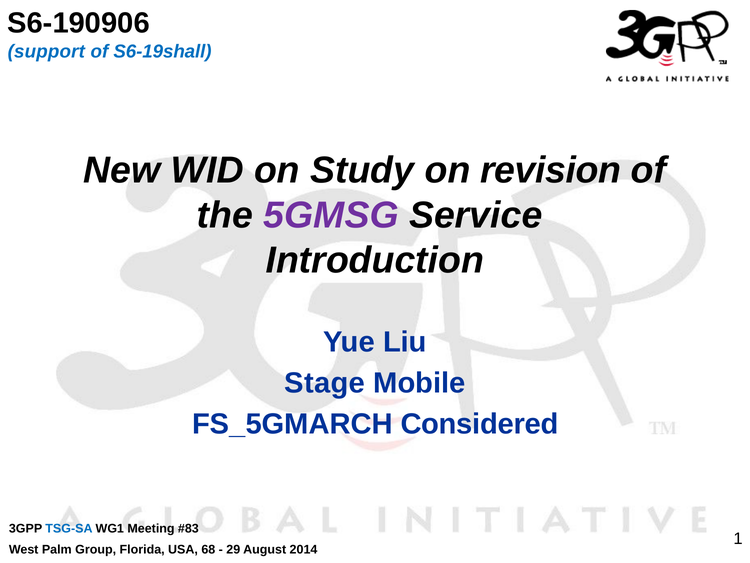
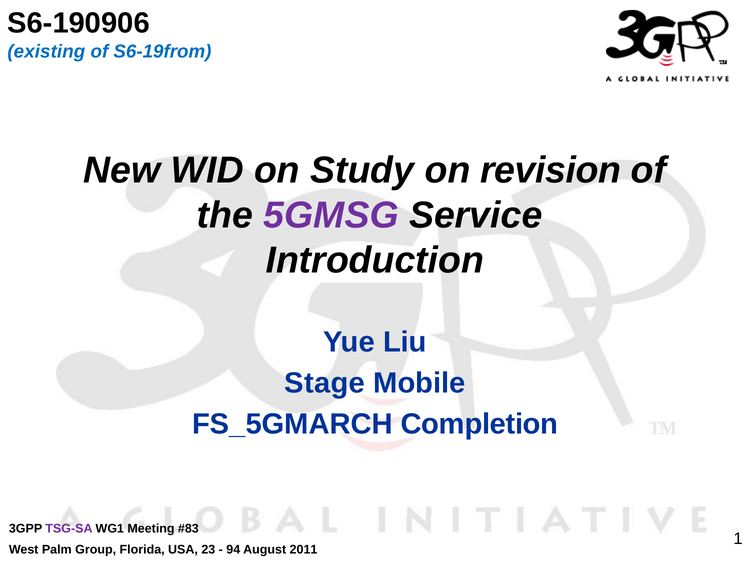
support: support -> existing
S6-19shall: S6-19shall -> S6-19from
Considered: Considered -> Completion
TSG-SA colour: blue -> purple
68: 68 -> 23
29: 29 -> 94
2014: 2014 -> 2011
